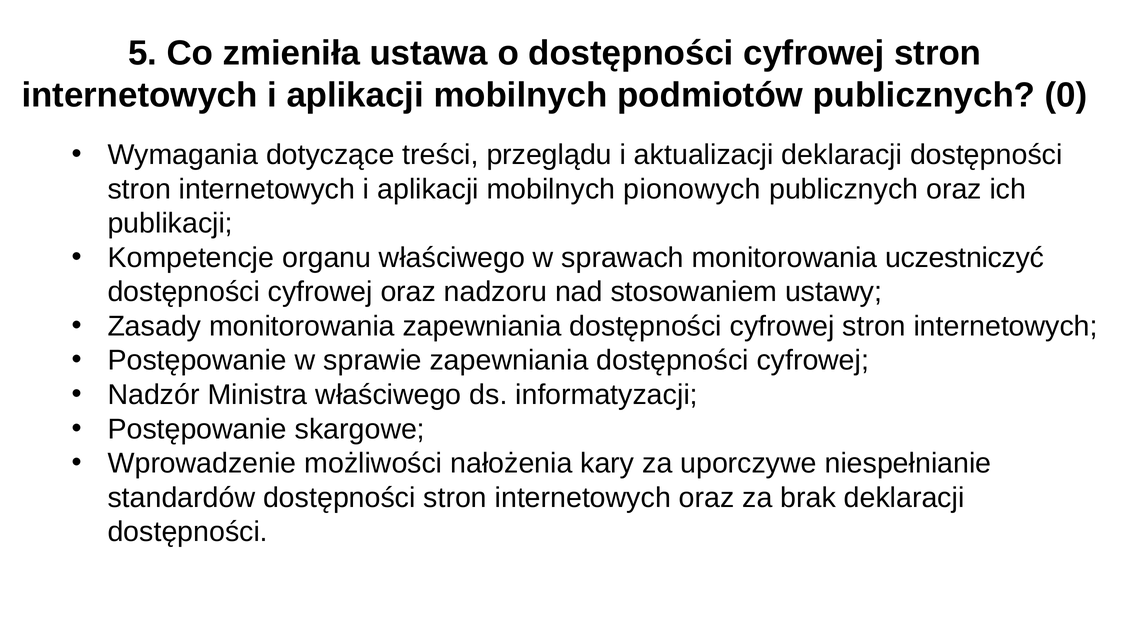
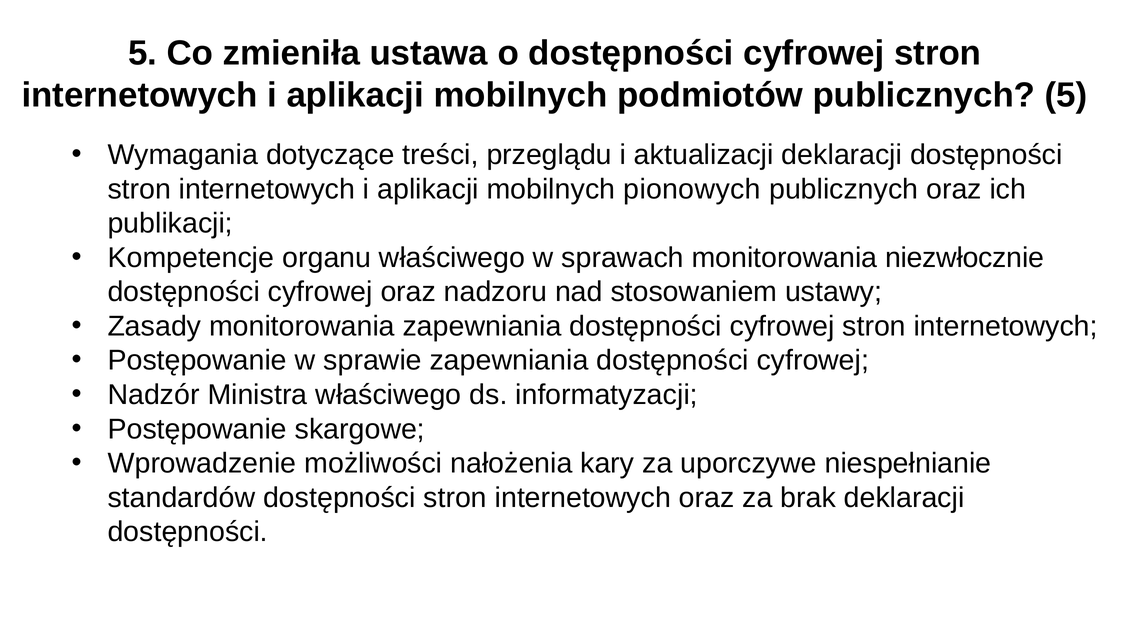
publicznych 0: 0 -> 5
uczestniczyć: uczestniczyć -> niezwłocznie
